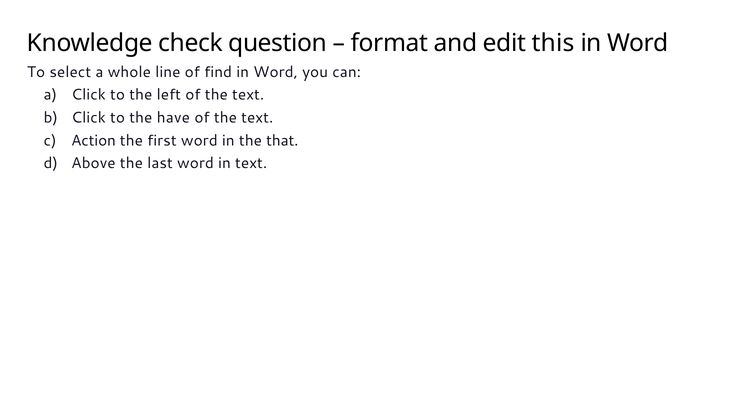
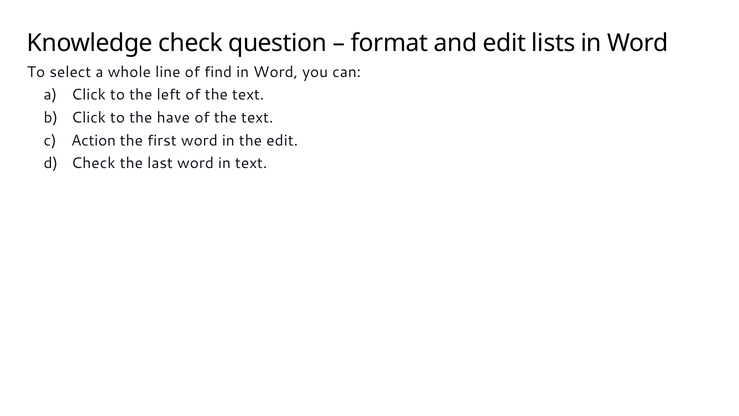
this: this -> lists
the that: that -> edit
Above at (93, 163): Above -> Check
